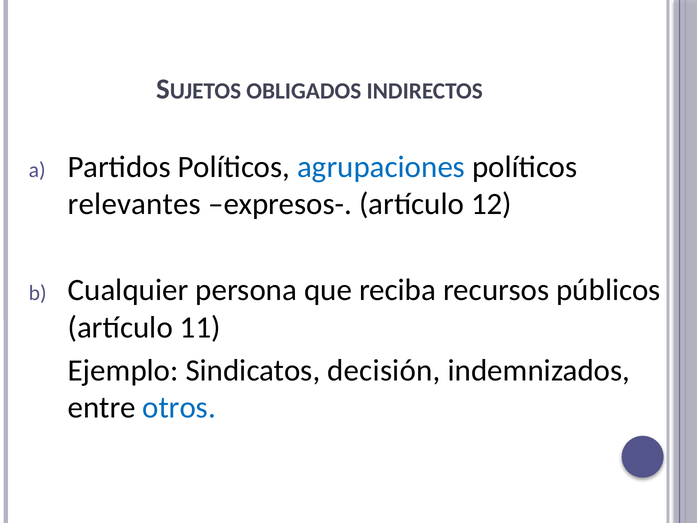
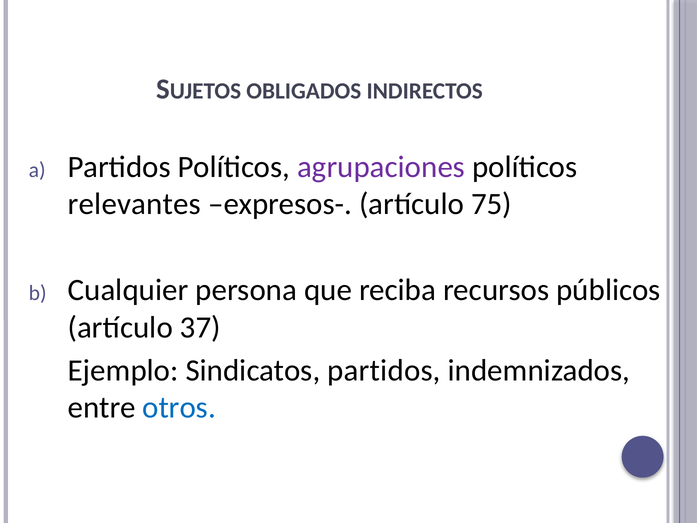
agrupaciones colour: blue -> purple
12: 12 -> 75
11: 11 -> 37
Sindicatos decisión: decisión -> partidos
